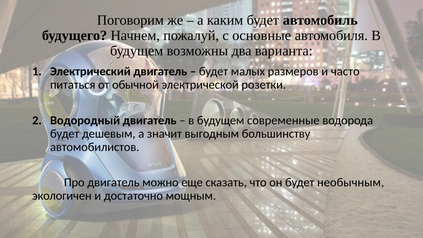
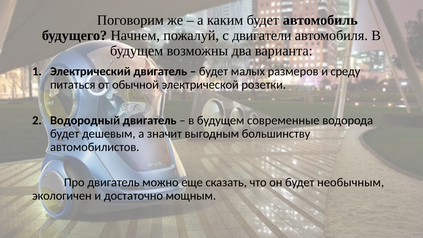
основные: основные -> двигатели
часто: часто -> среду
